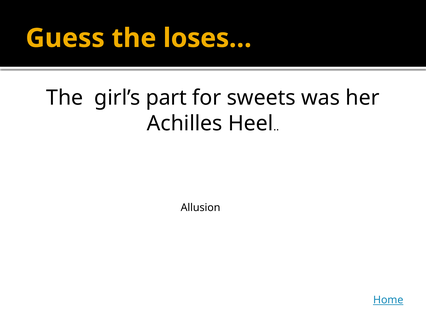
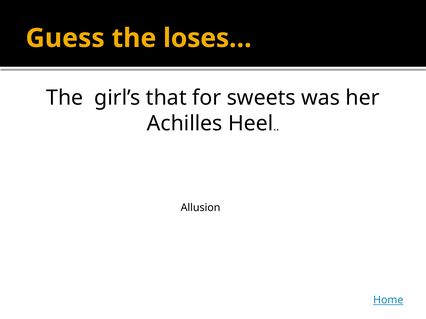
part: part -> that
